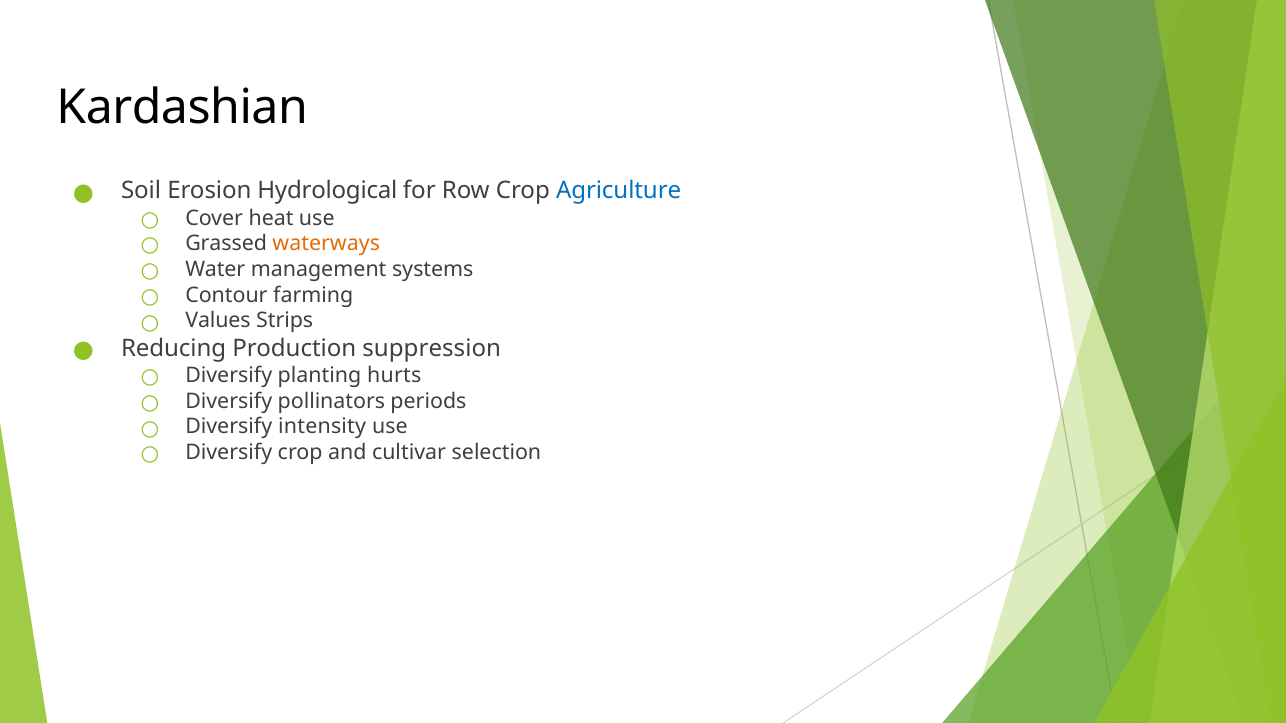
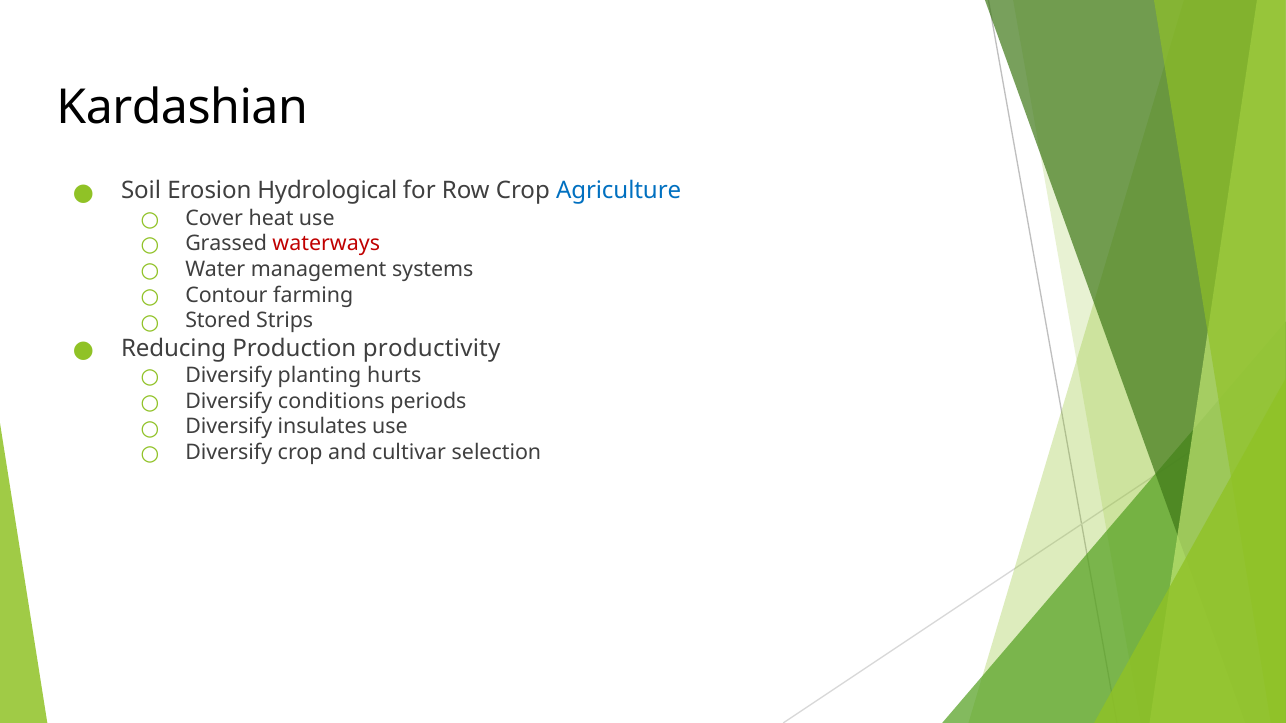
waterways colour: orange -> red
Values: Values -> Stored
suppression: suppression -> productivity
pollinators: pollinators -> conditions
intensity: intensity -> insulates
